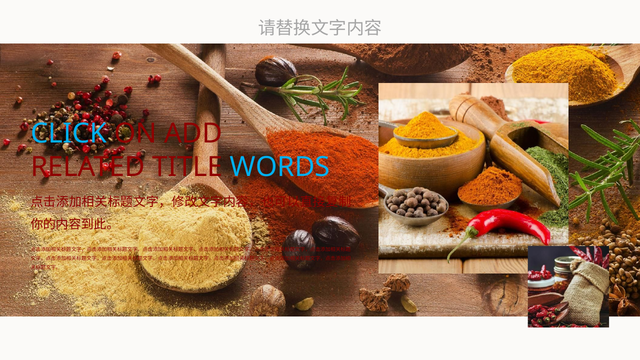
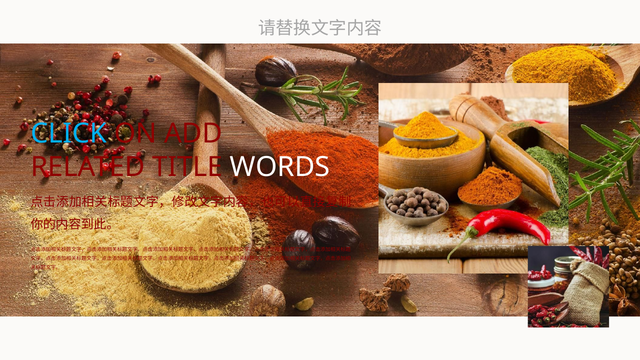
WORDS colour: light blue -> white
